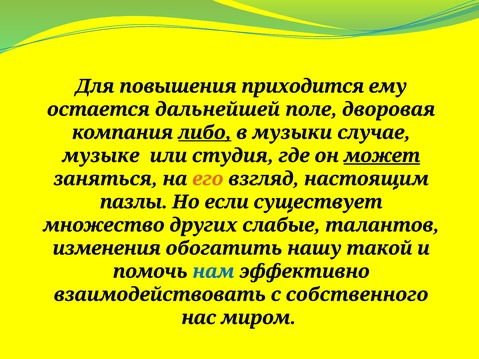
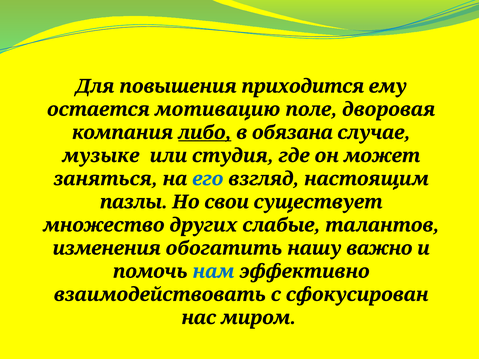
дальнейшей: дальнейшей -> мотивацию
музыки: музыки -> обязана
может underline: present -> none
его colour: orange -> blue
если: если -> свои
такой: такой -> важно
собственного: собственного -> сфокусирован
